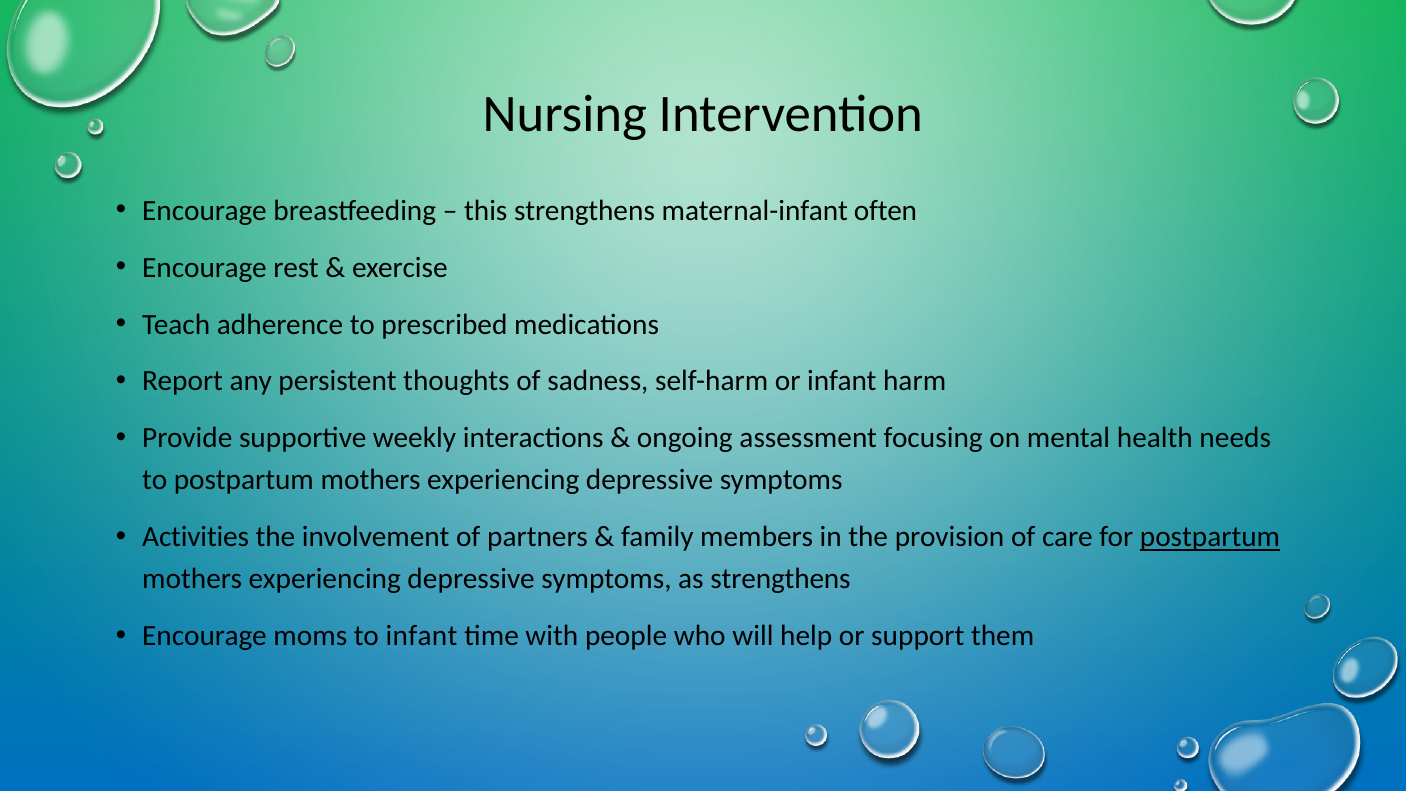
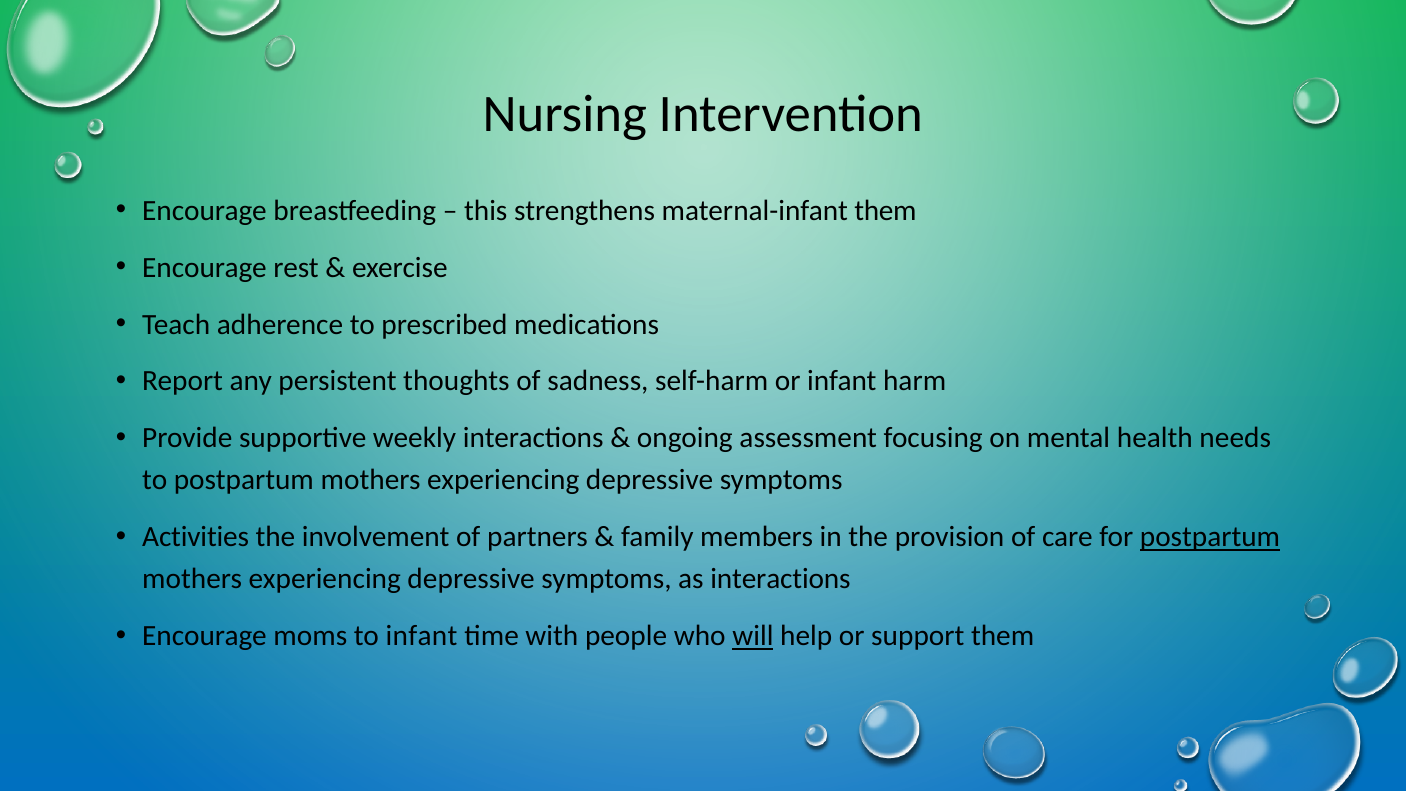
maternal-infant often: often -> them
as strengthens: strengthens -> interactions
will underline: none -> present
